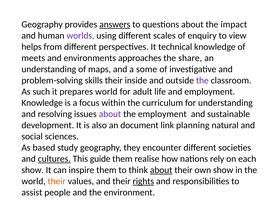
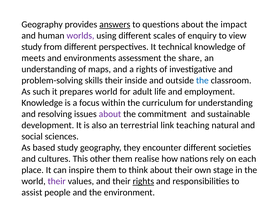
helps at (32, 47): helps -> study
approaches: approaches -> assessment
a some: some -> rights
the at (202, 80) colour: purple -> blue
the employment: employment -> commitment
document: document -> terrestrial
planning: planning -> teaching
cultures underline: present -> none
guide: guide -> other
show at (33, 170): show -> place
about at (161, 170) underline: present -> none
own show: show -> stage
their at (57, 181) colour: orange -> purple
